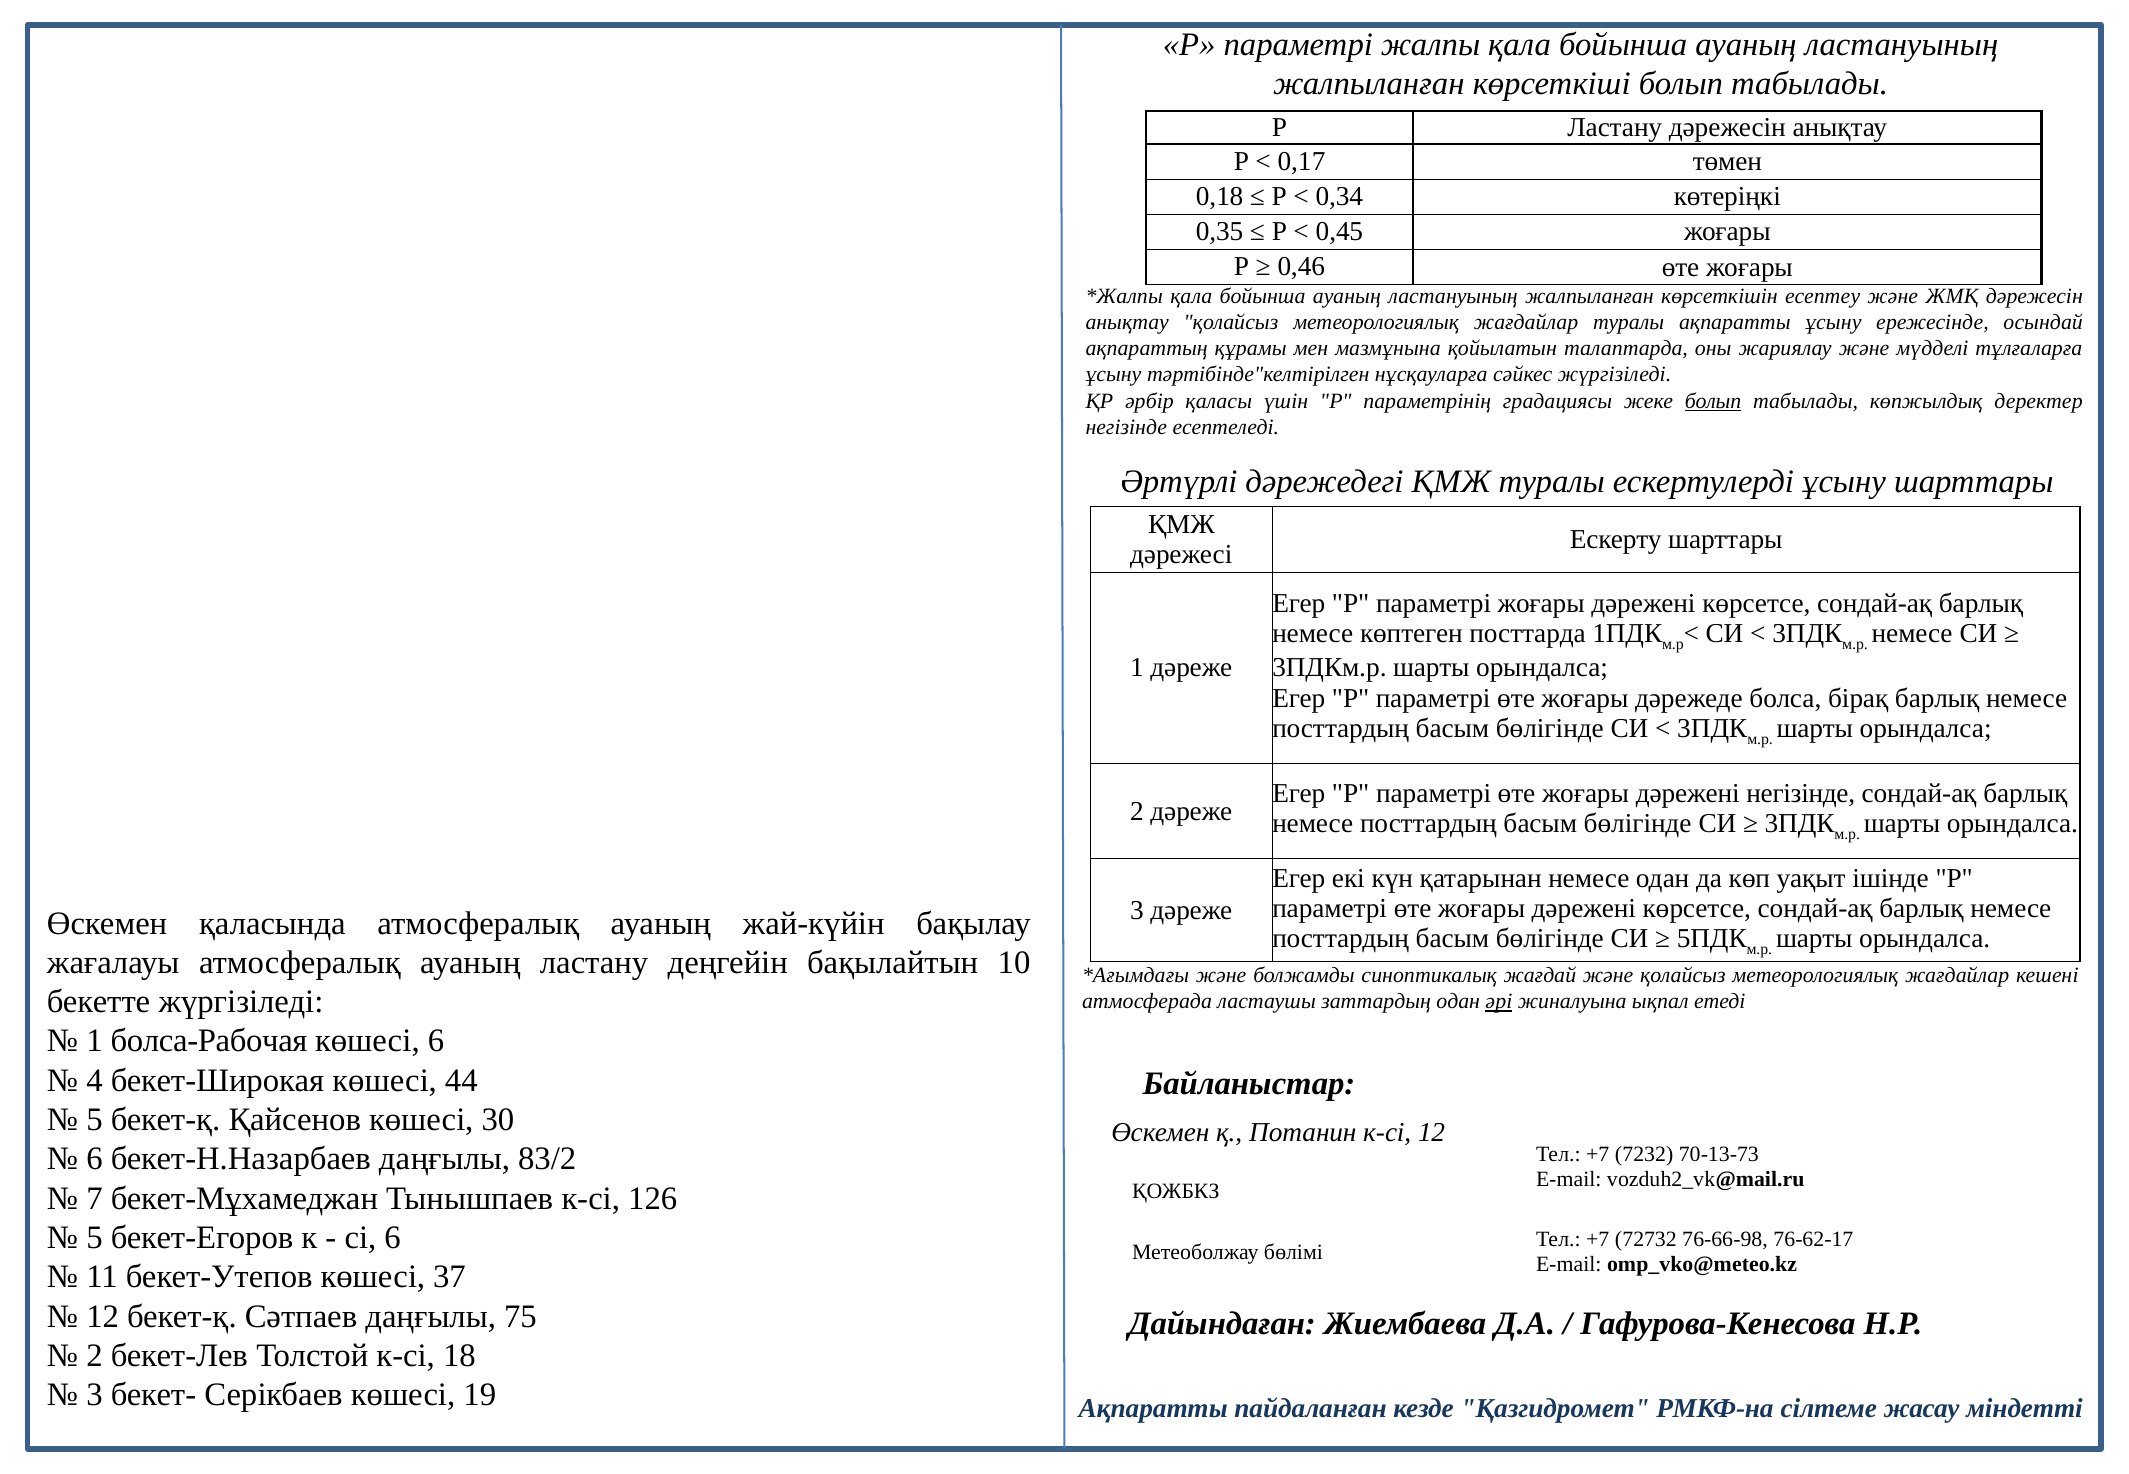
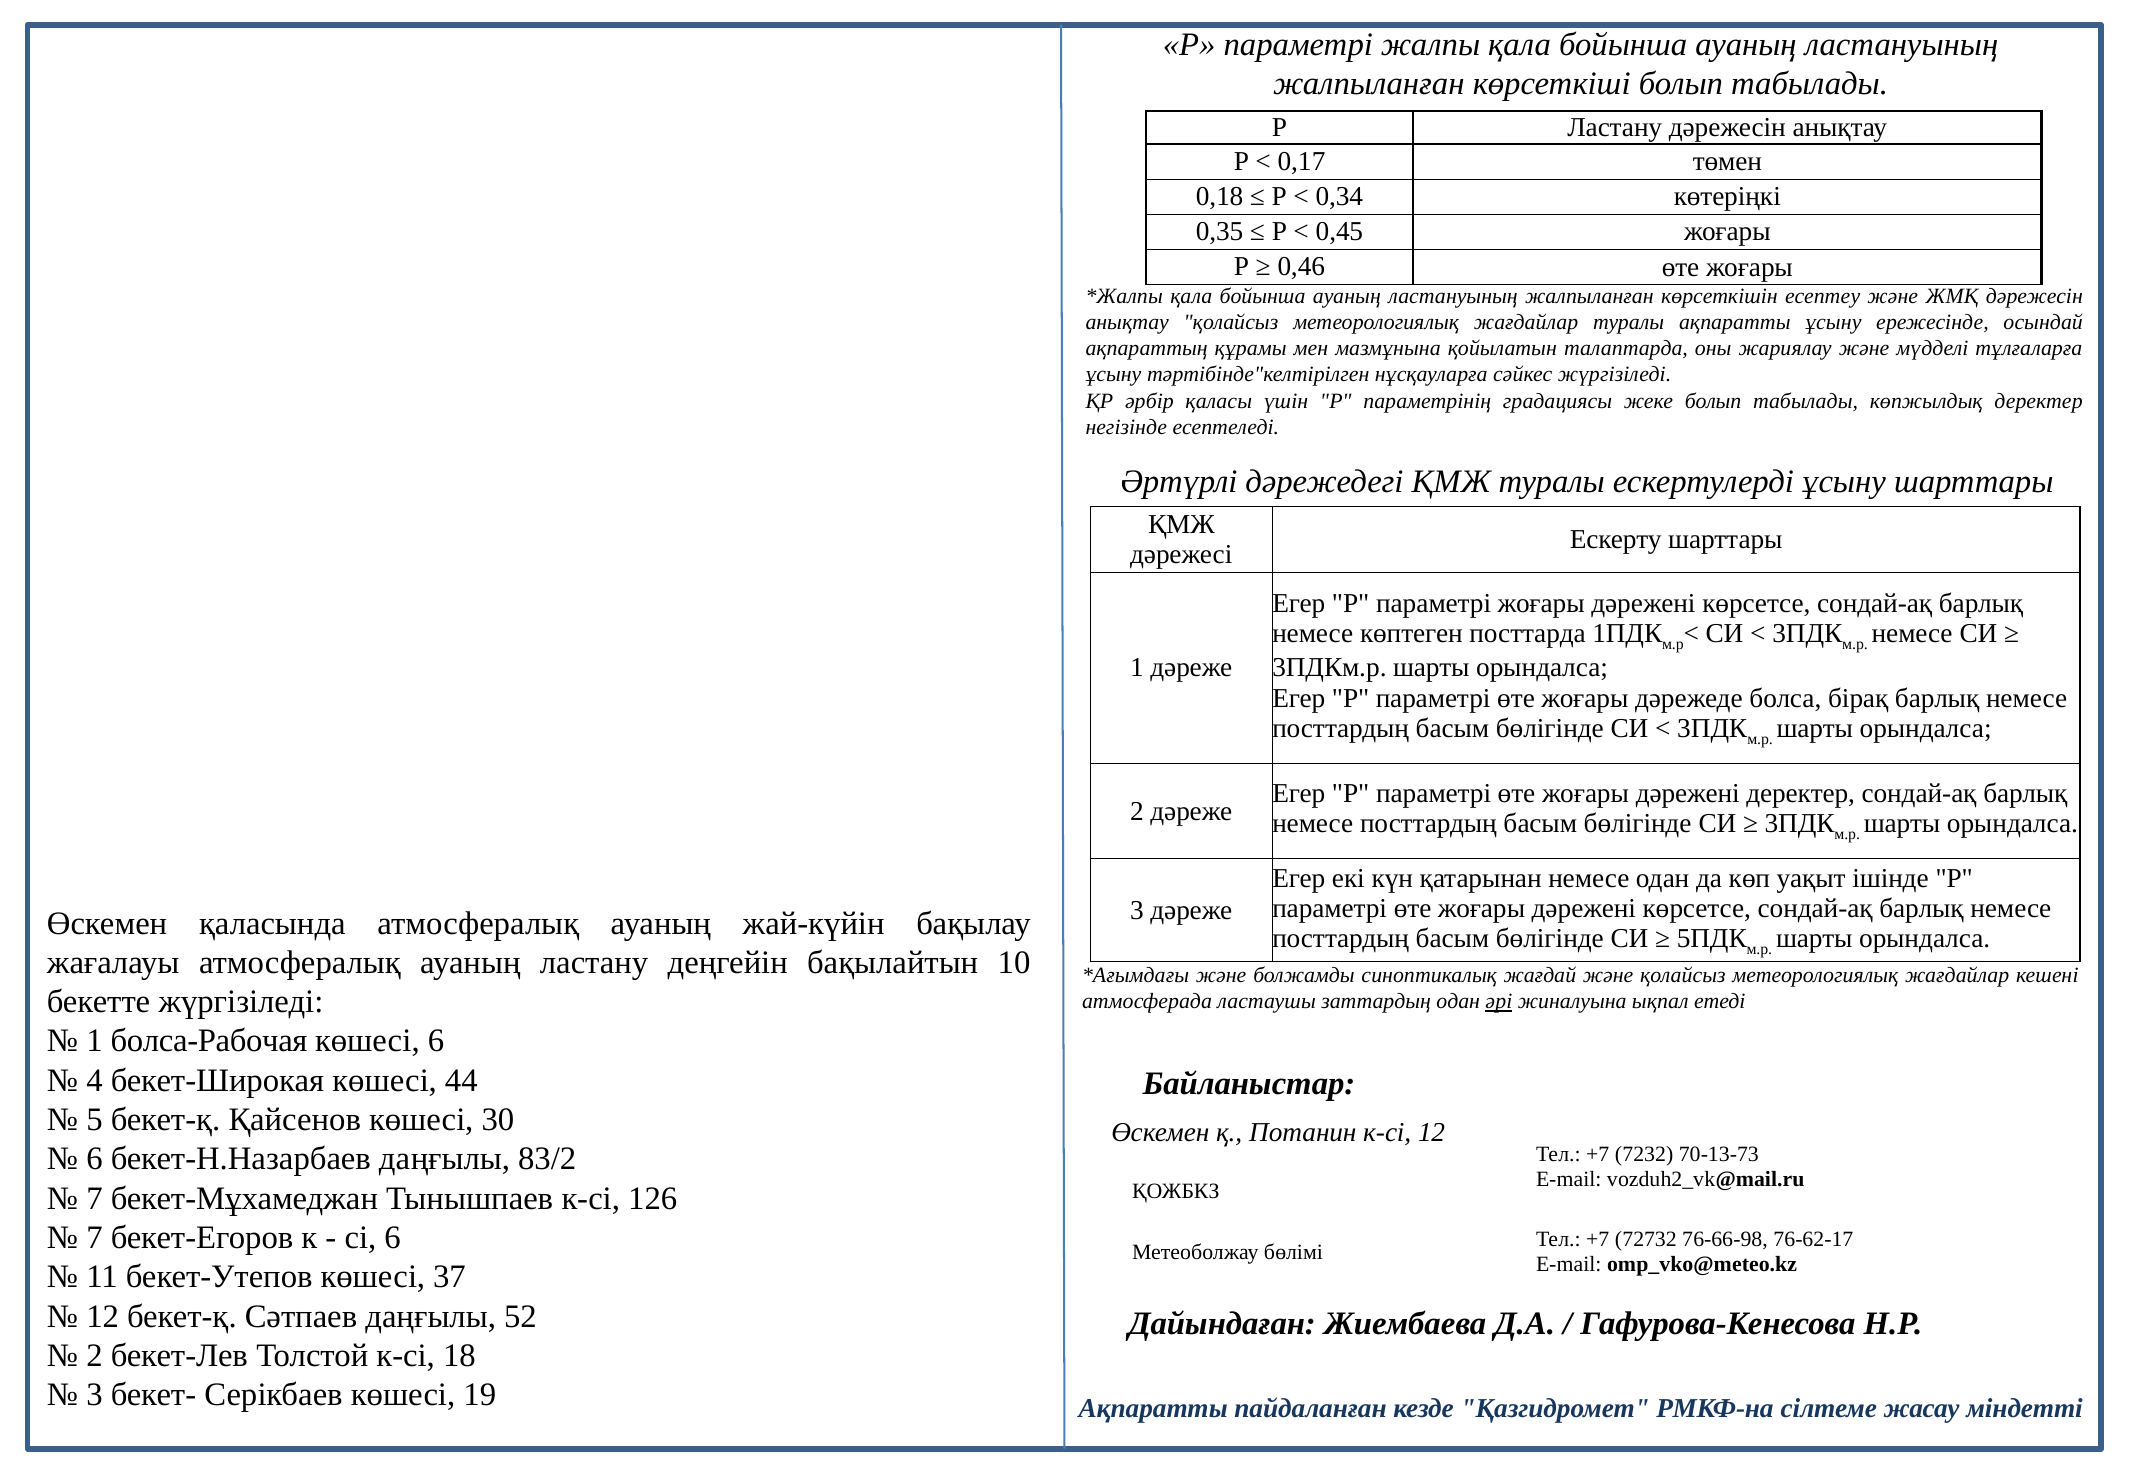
болып at (1713, 401) underline: present -> none
дәрежені негізінде: негізінде -> деректер
5 at (94, 1238): 5 -> 7
75: 75 -> 52
